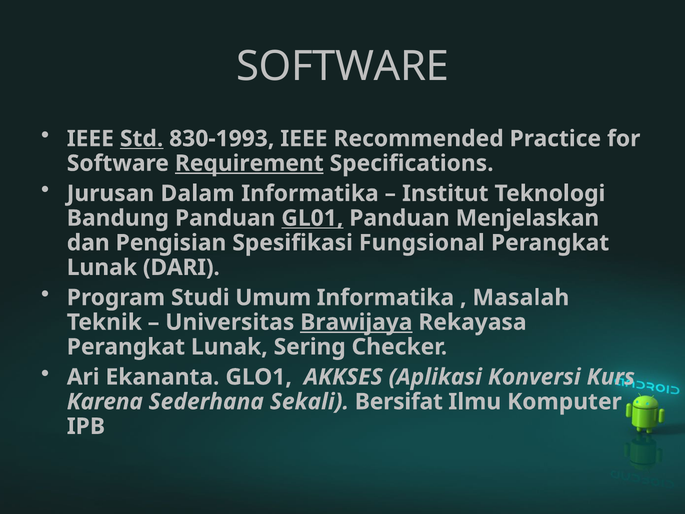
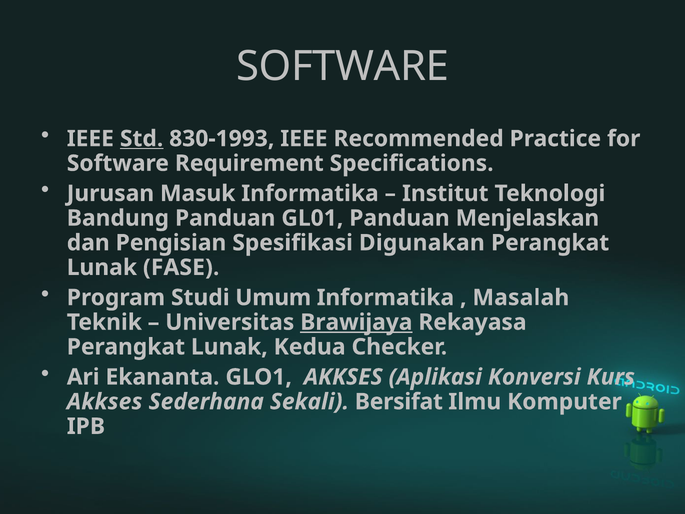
Requirement underline: present -> none
Dalam: Dalam -> Masuk
GL01 underline: present -> none
Fungsional: Fungsional -> Digunakan
DARI: DARI -> FASE
Sering: Sering -> Kedua
Karena at (105, 402): Karena -> Akkses
